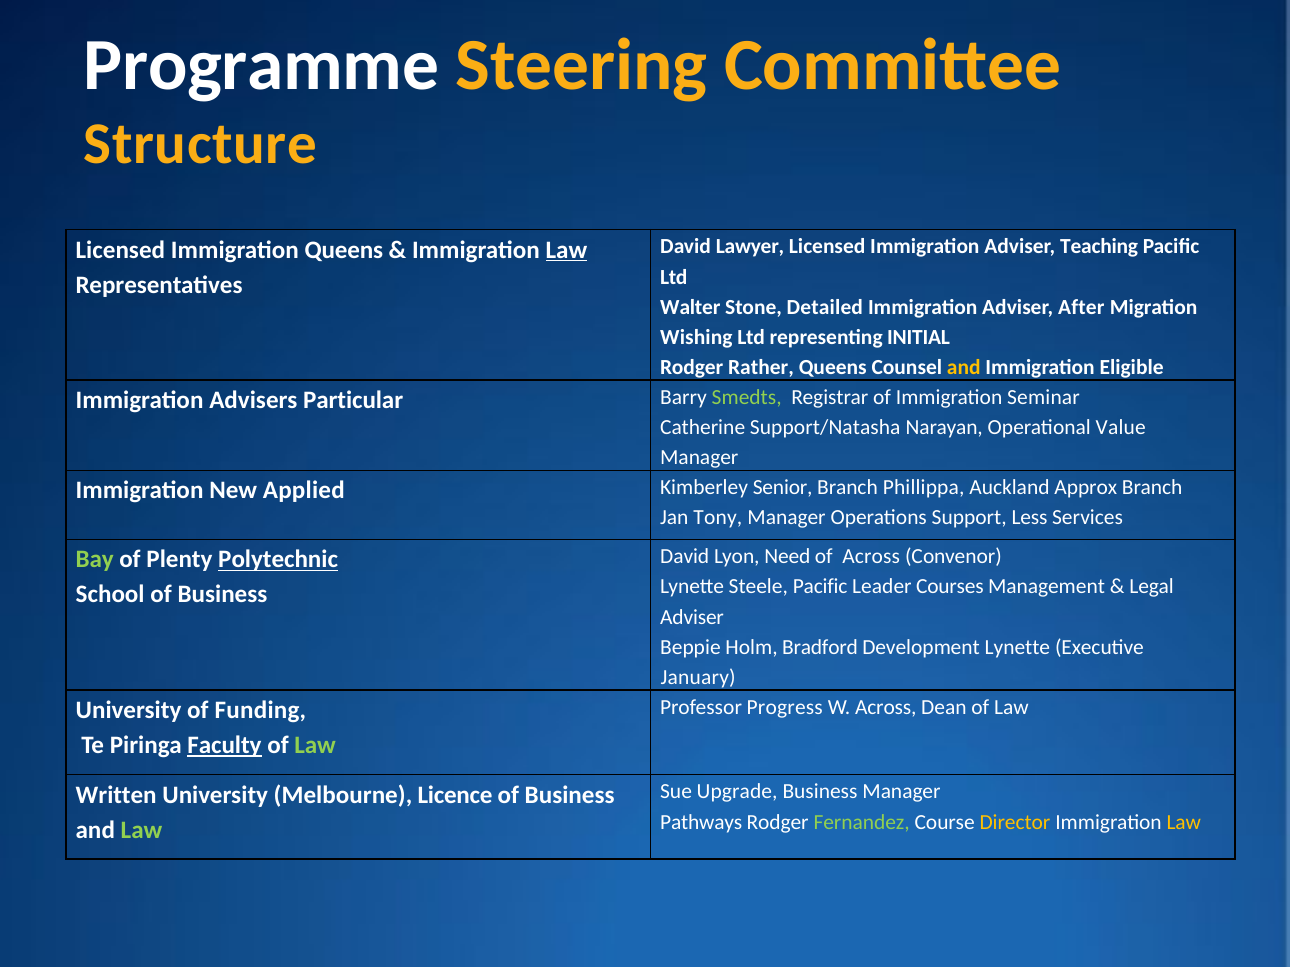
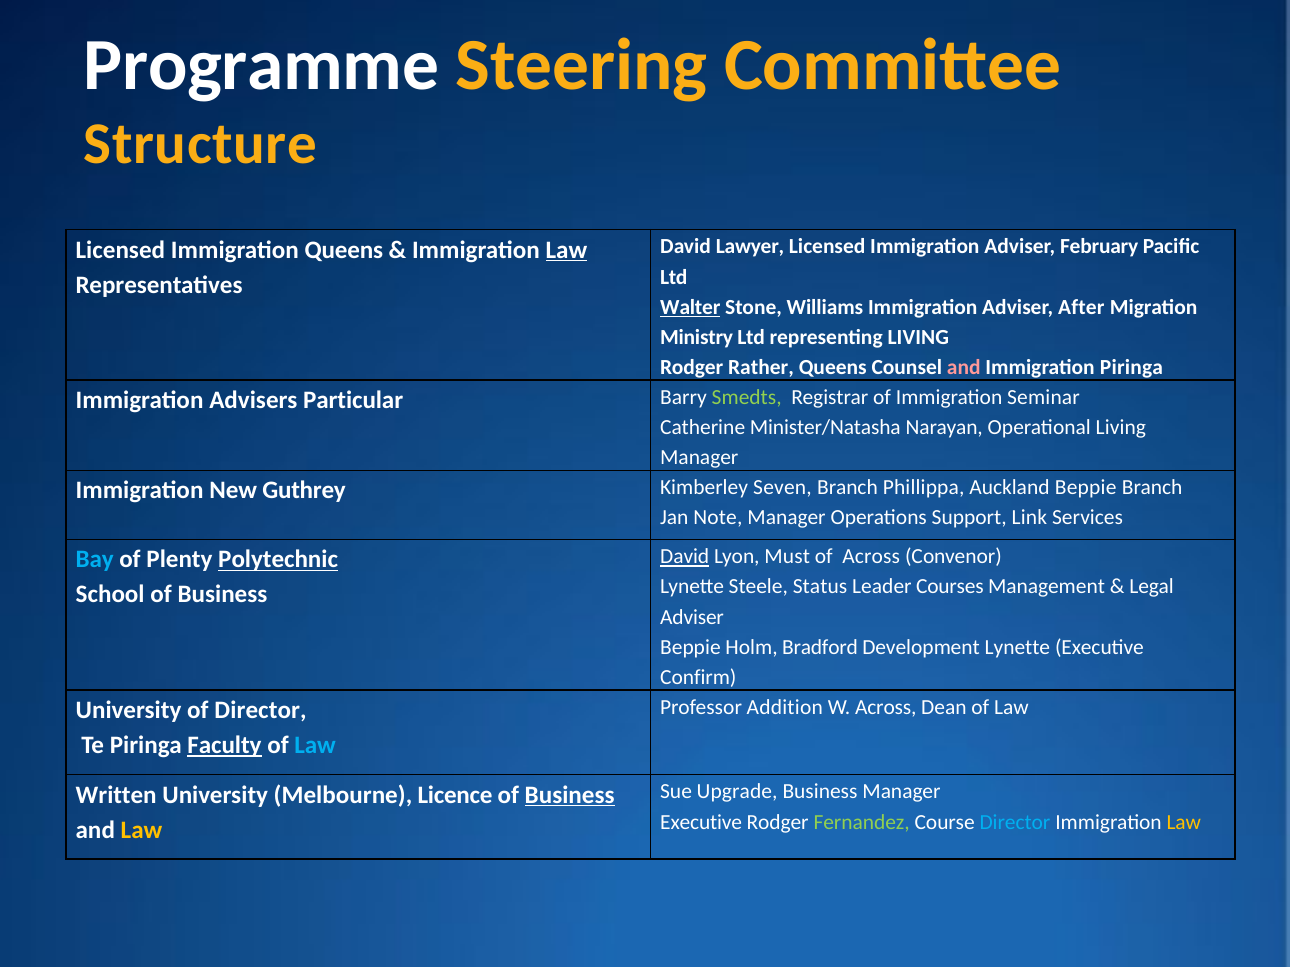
Teaching: Teaching -> February
Walter underline: none -> present
Detailed: Detailed -> Williams
Wishing: Wishing -> Ministry
representing INITIAL: INITIAL -> LIVING
and at (964, 367) colour: yellow -> pink
Immigration Eligible: Eligible -> Piringa
Support/Natasha: Support/Natasha -> Minister/Natasha
Operational Value: Value -> Living
Applied: Applied -> Guthrey
Senior: Senior -> Seven
Auckland Approx: Approx -> Beppie
Tony: Tony -> Note
Less: Less -> Link
David at (685, 557) underline: none -> present
Need: Need -> Must
Bay colour: light green -> light blue
Steele Pacific: Pacific -> Status
January: January -> Confirm
Progress: Progress -> Addition
of Funding: Funding -> Director
Law at (315, 746) colour: light green -> light blue
Business at (570, 795) underline: none -> present
Pathways at (701, 822): Pathways -> Executive
Director at (1015, 822) colour: yellow -> light blue
Law at (141, 830) colour: light green -> yellow
